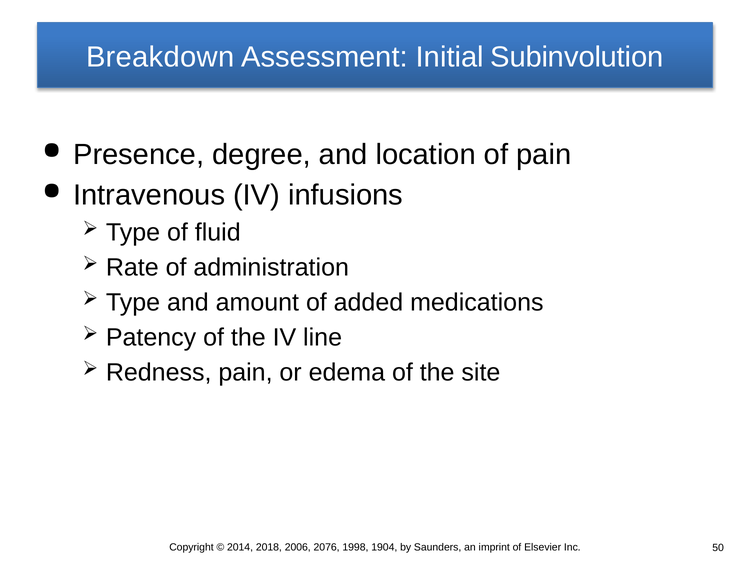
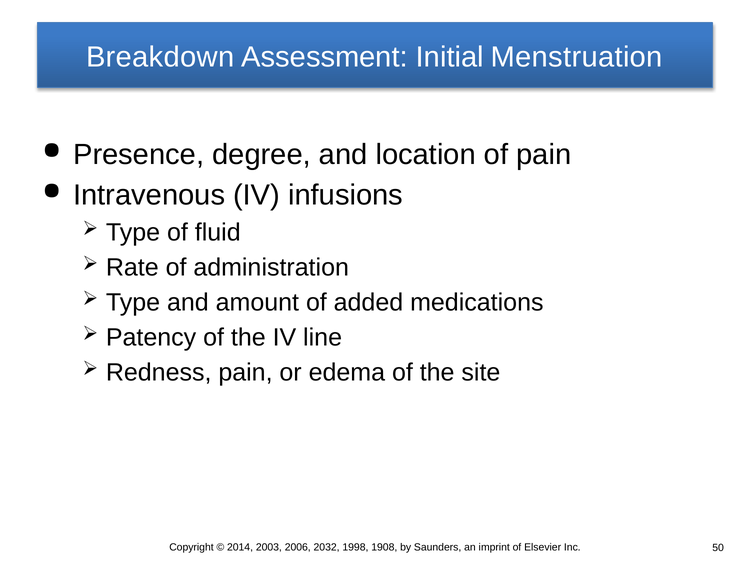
Subinvolution: Subinvolution -> Menstruation
2018: 2018 -> 2003
2076: 2076 -> 2032
1904: 1904 -> 1908
